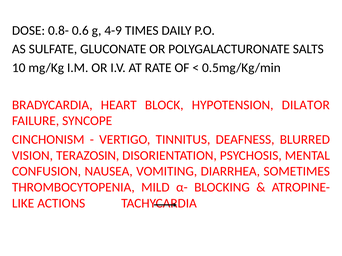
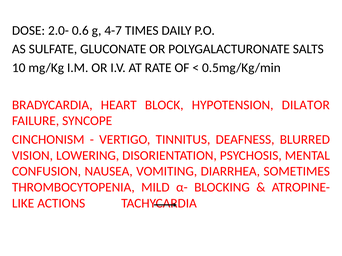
0.8-: 0.8- -> 2.0-
4-9: 4-9 -> 4-7
TERAZOSIN: TERAZOSIN -> LOWERING
